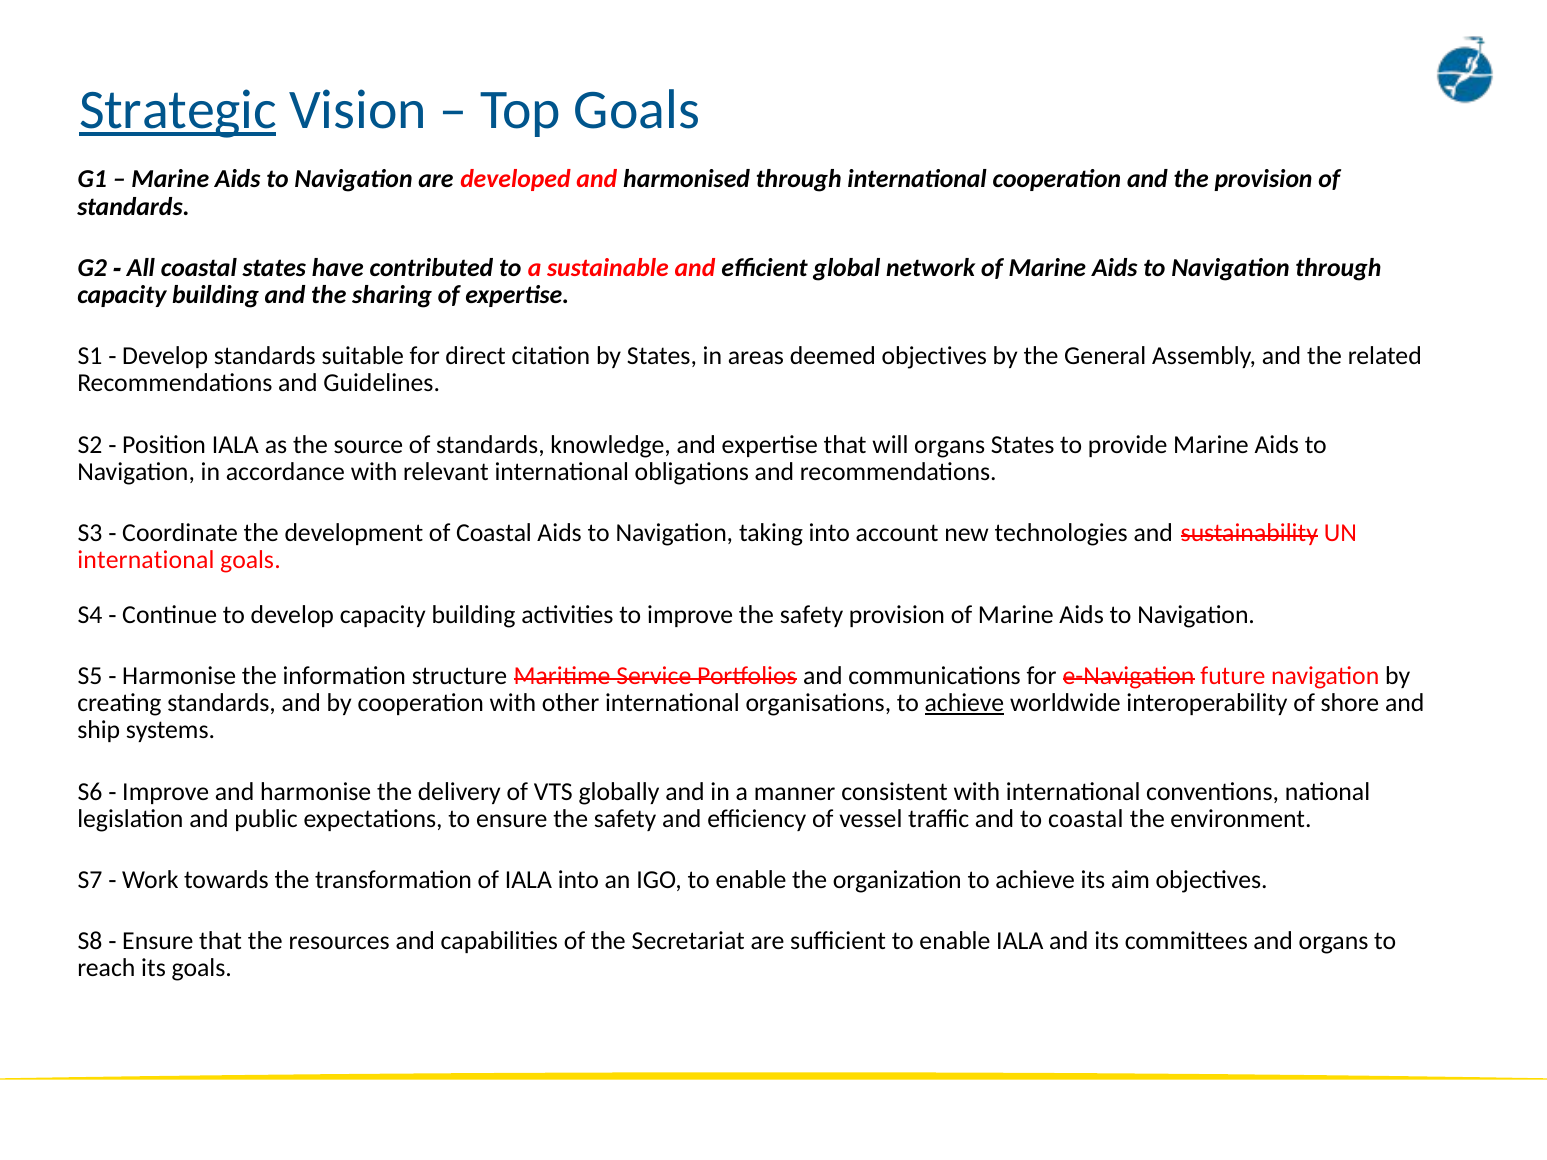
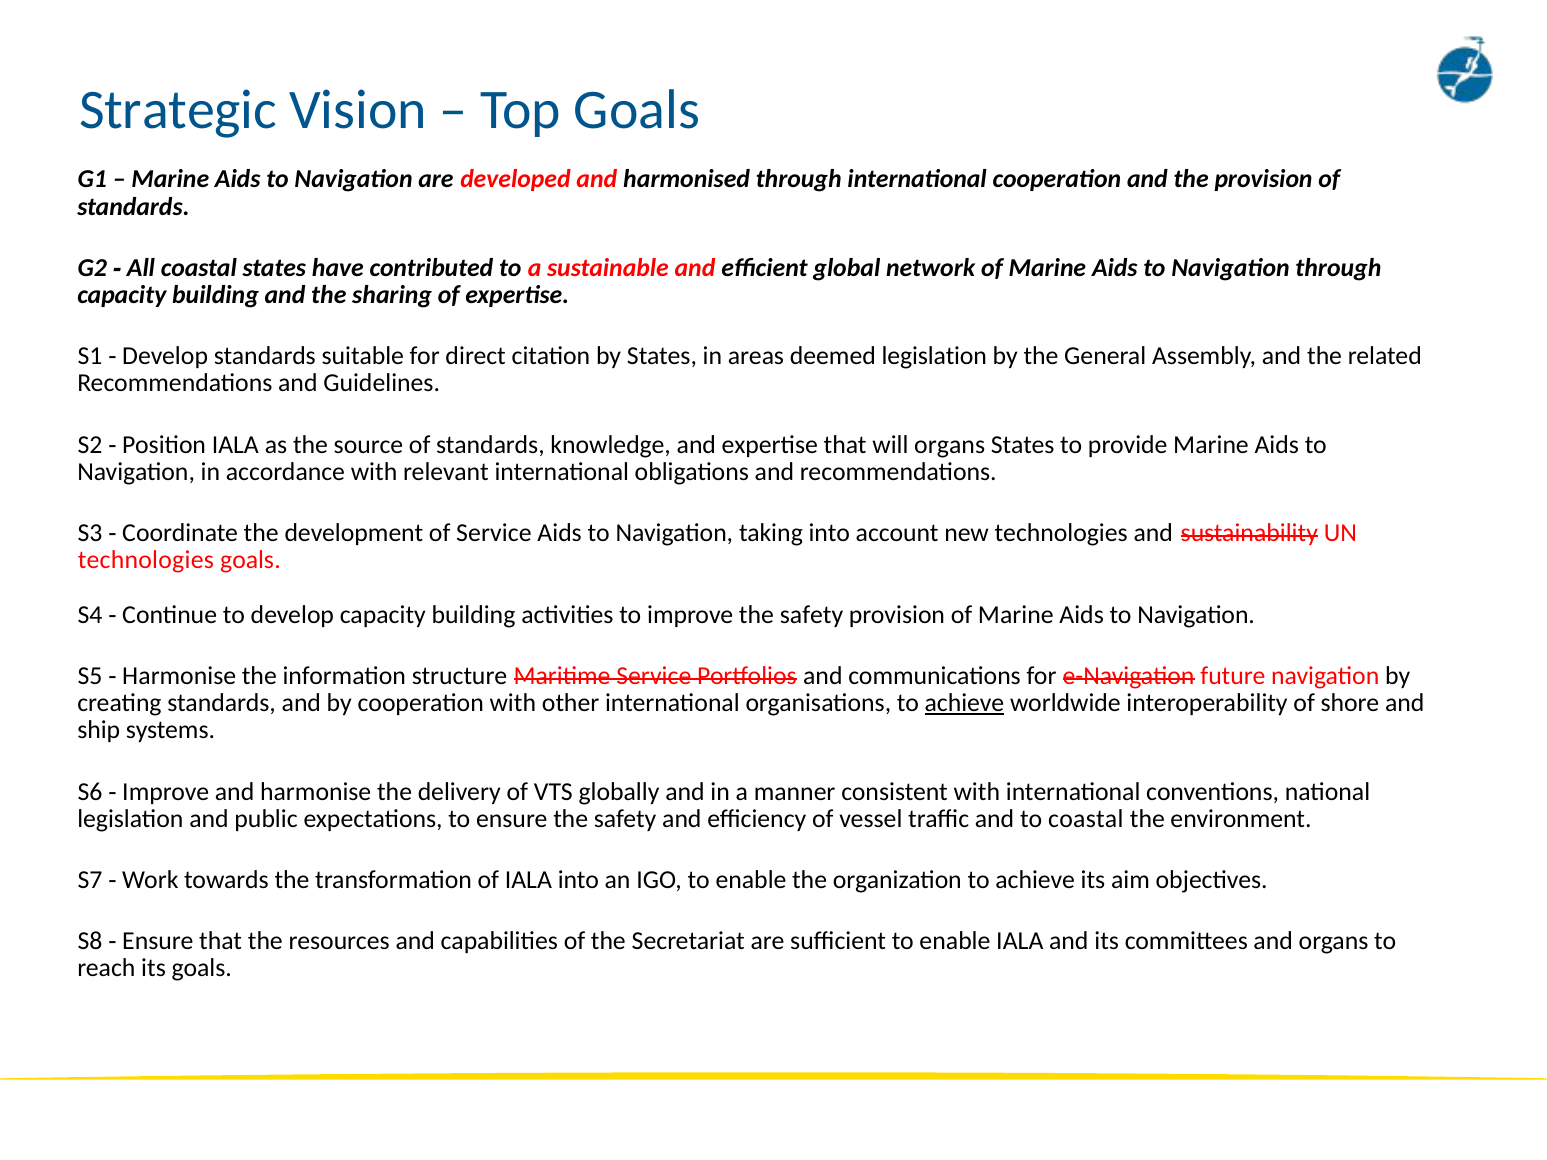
Strategic underline: present -> none
deemed objectives: objectives -> legislation
of Coastal: Coastal -> Service
international at (146, 560): international -> technologies
